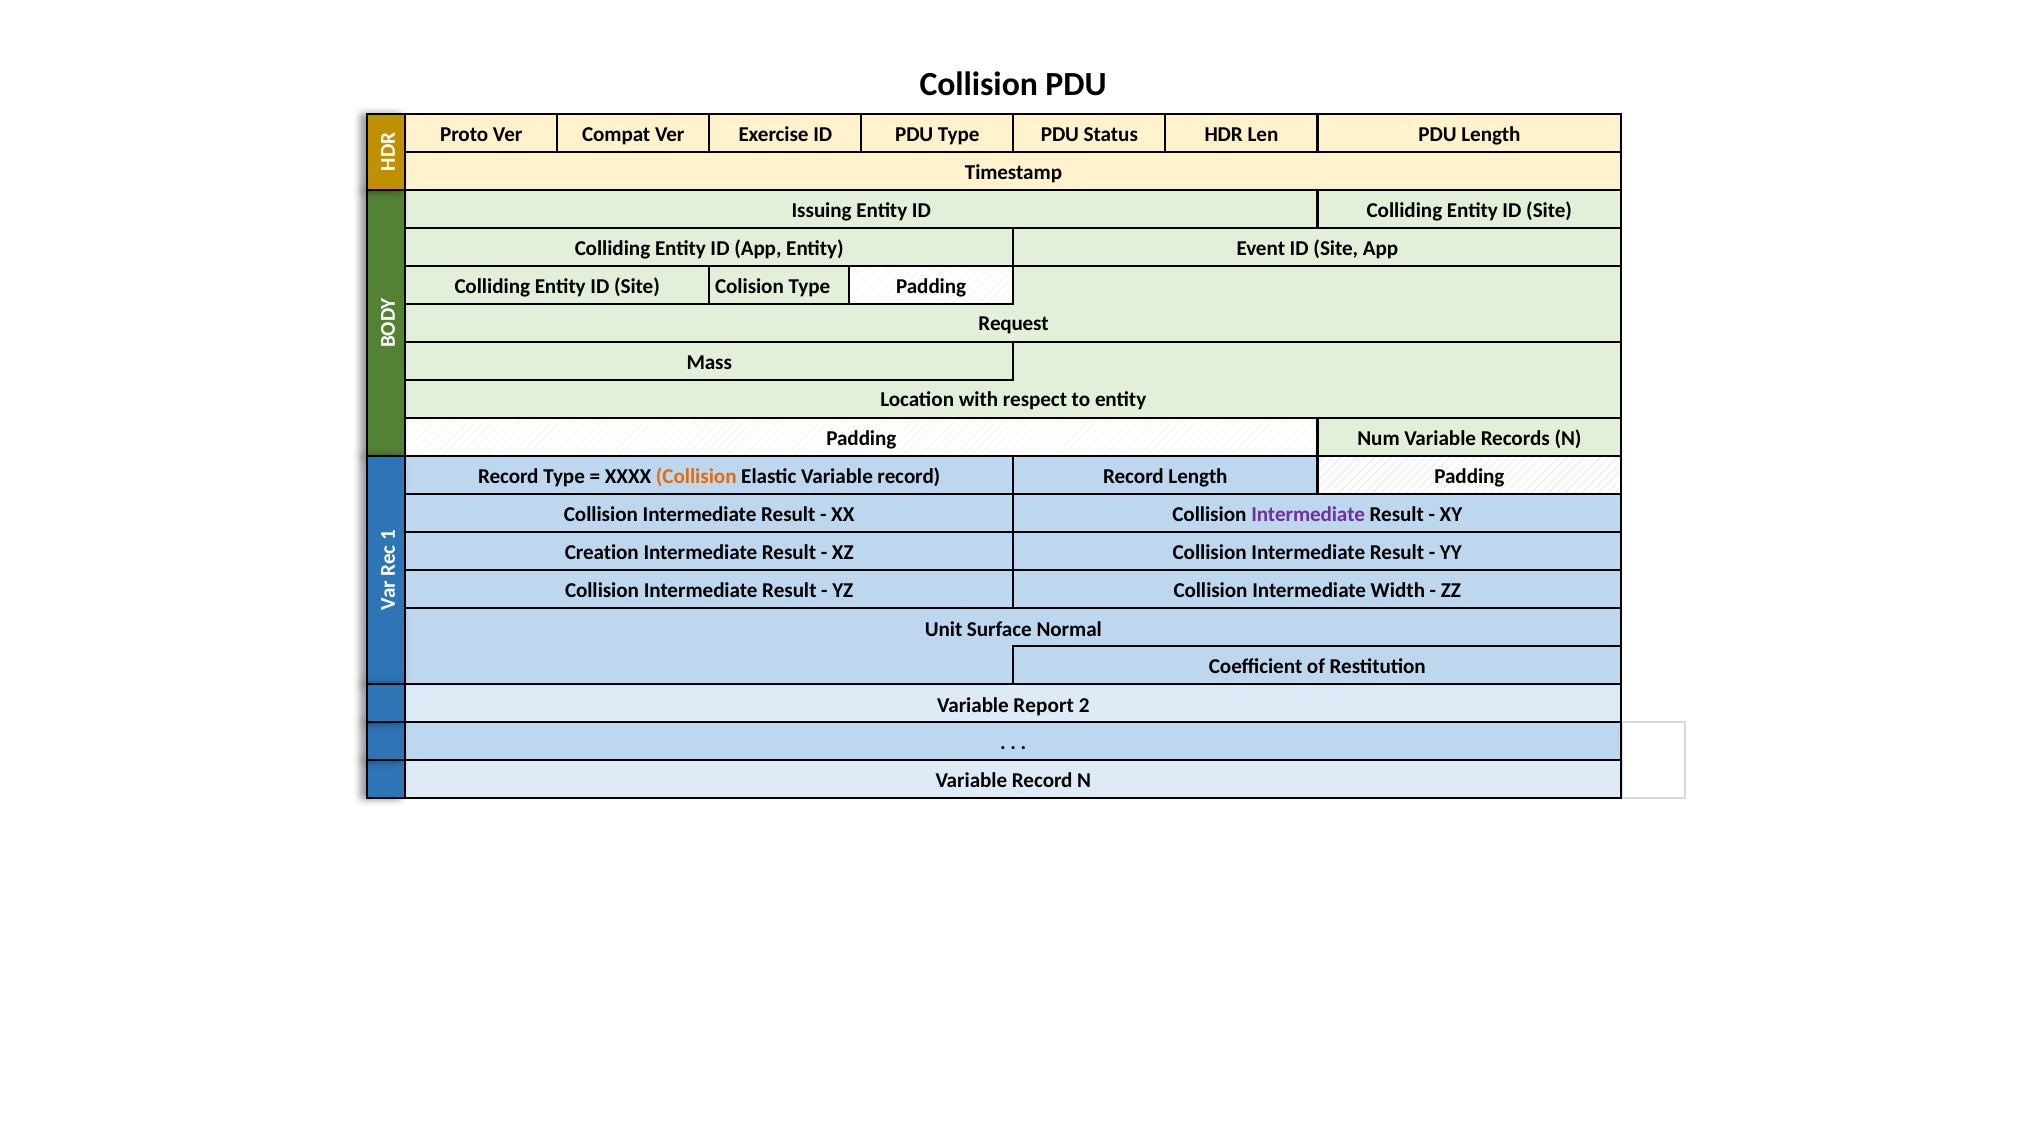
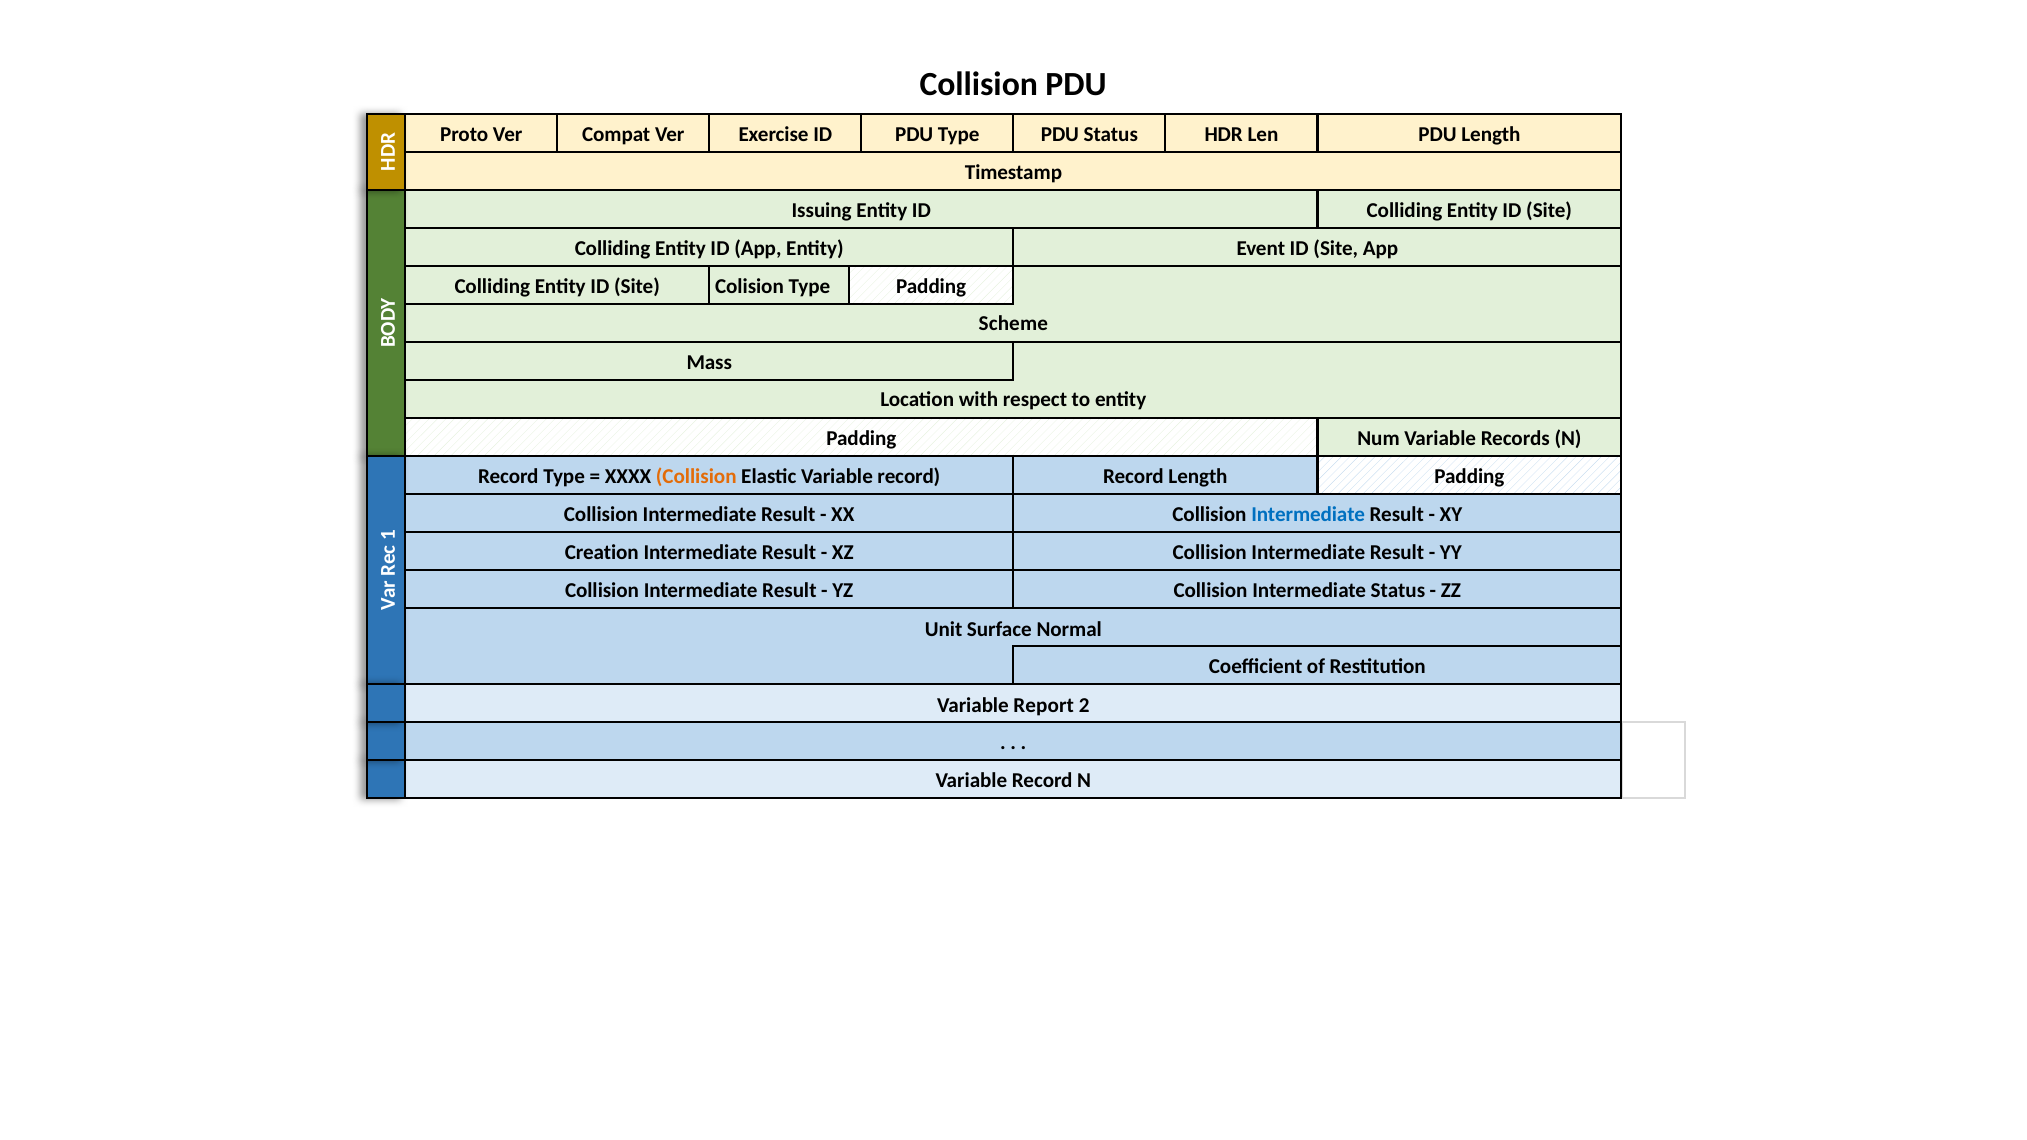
Request: Request -> Scheme
Intermediate at (1308, 515) colour: purple -> blue
Intermediate Width: Width -> Status
